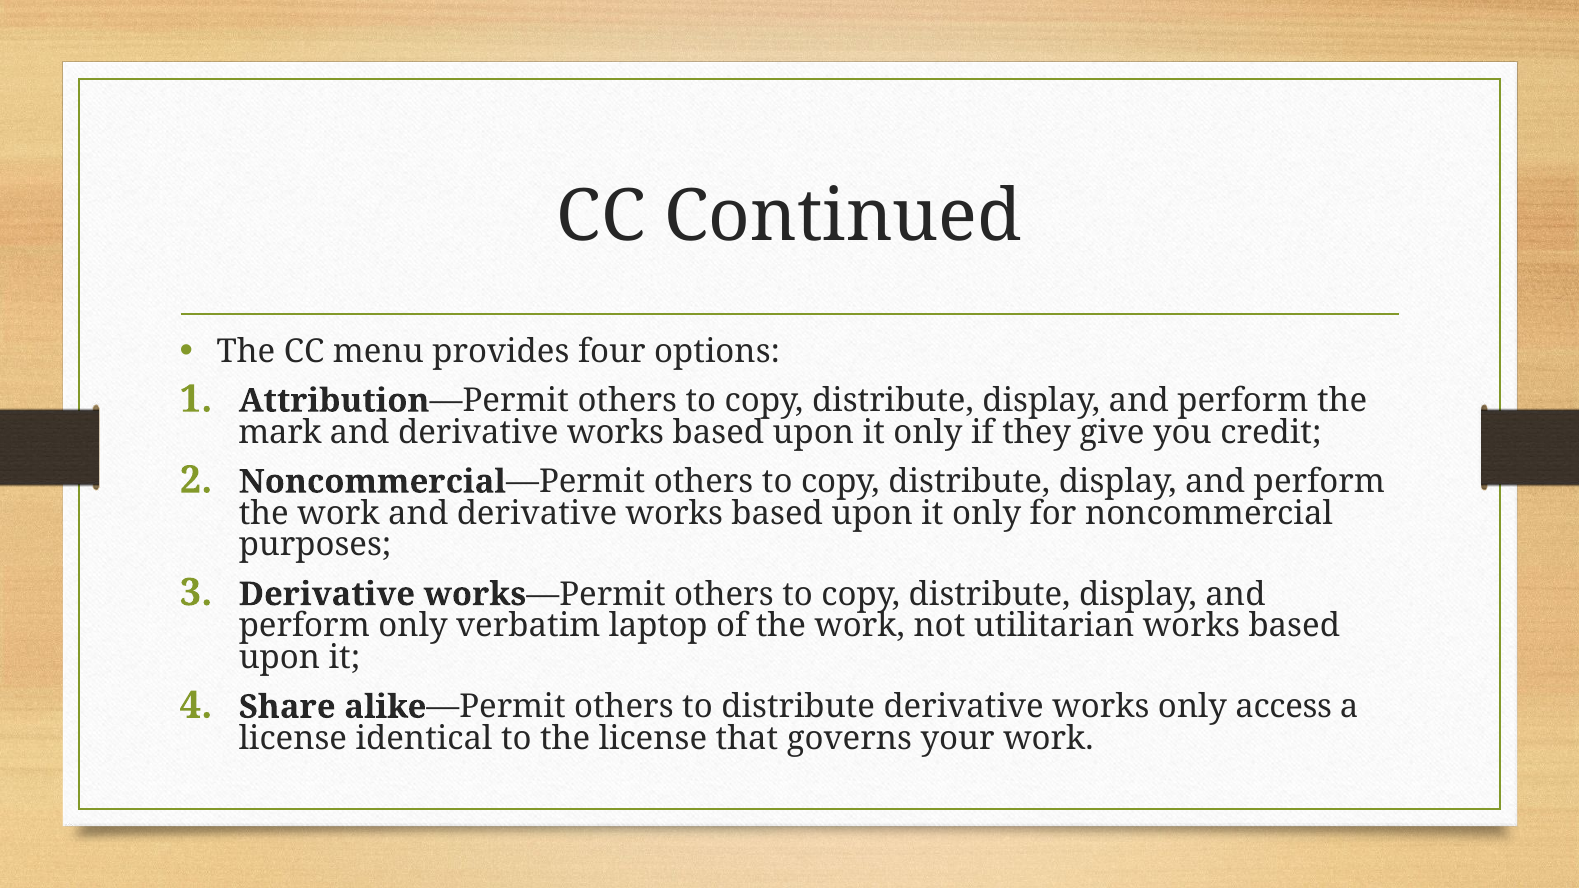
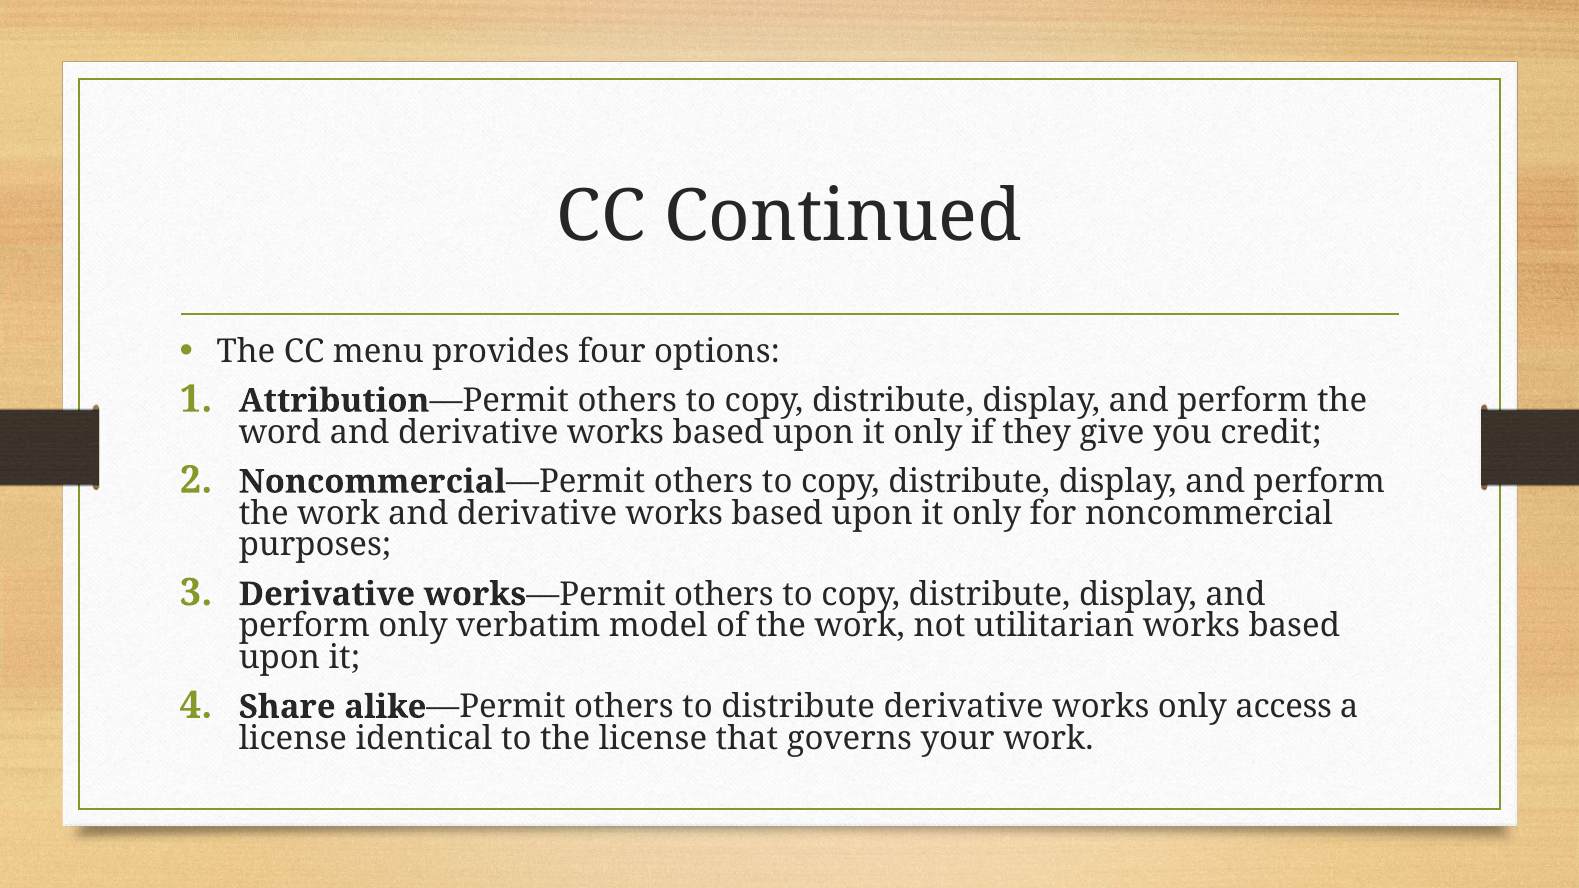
mark: mark -> word
laptop: laptop -> model
